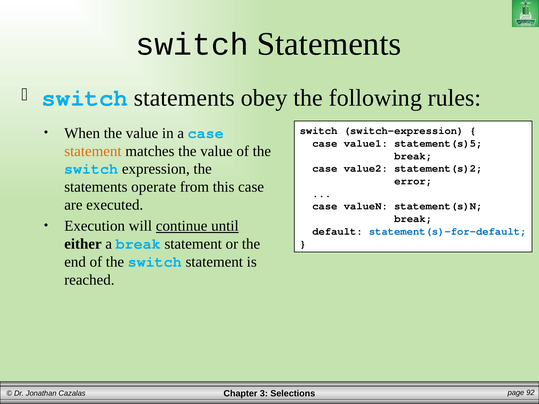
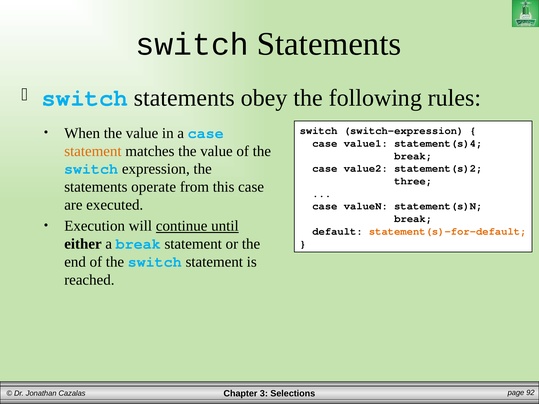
statement(s)5: statement(s)5 -> statement(s)4
error: error -> three
statement(s)-for-default colour: blue -> orange
